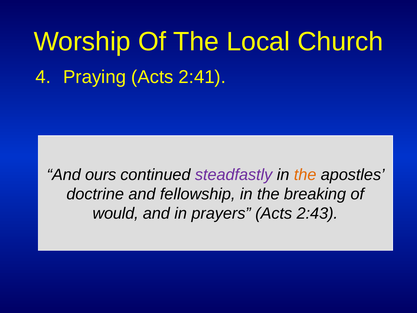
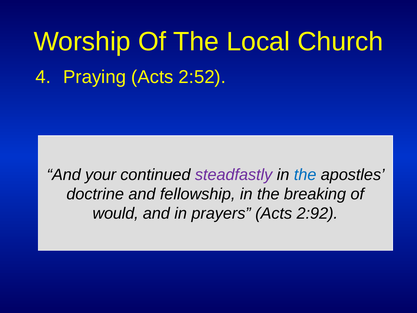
2:41: 2:41 -> 2:52
ours: ours -> your
the at (305, 175) colour: orange -> blue
2:43: 2:43 -> 2:92
